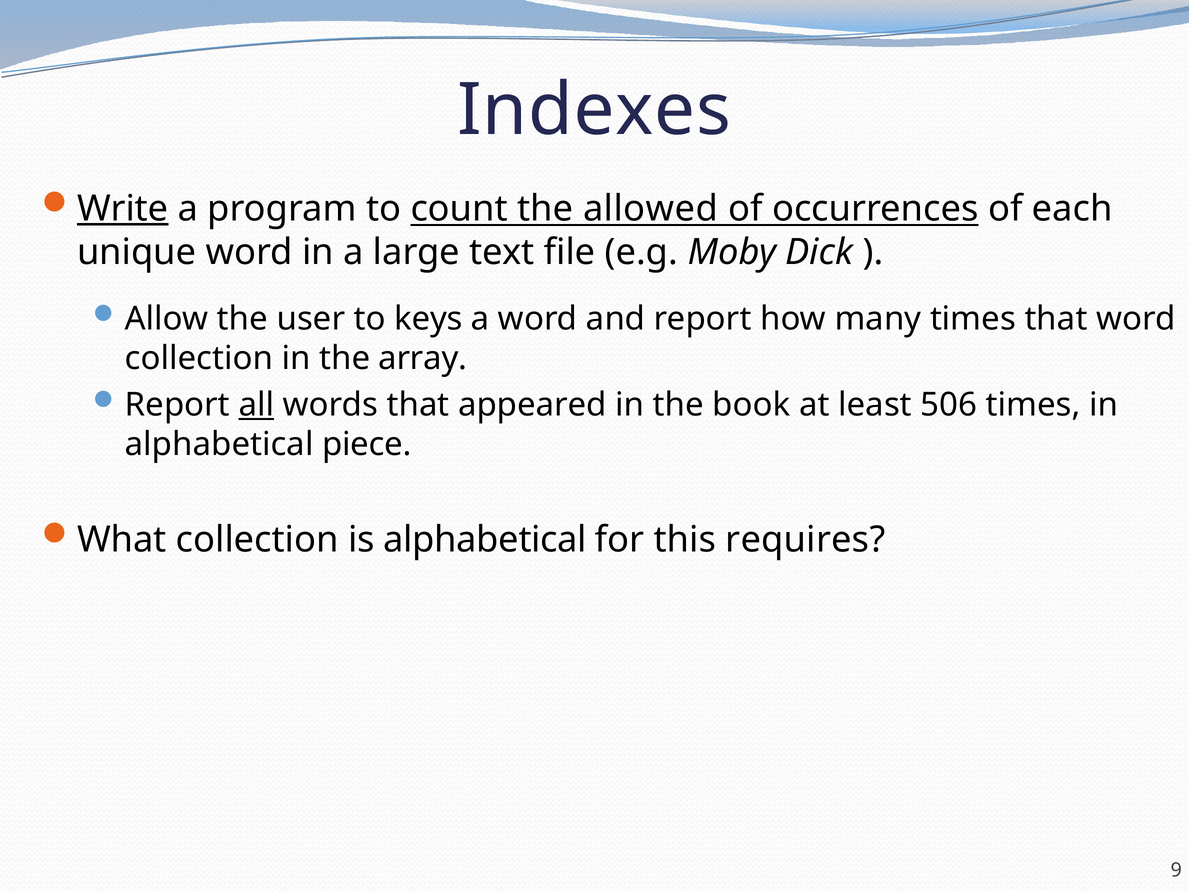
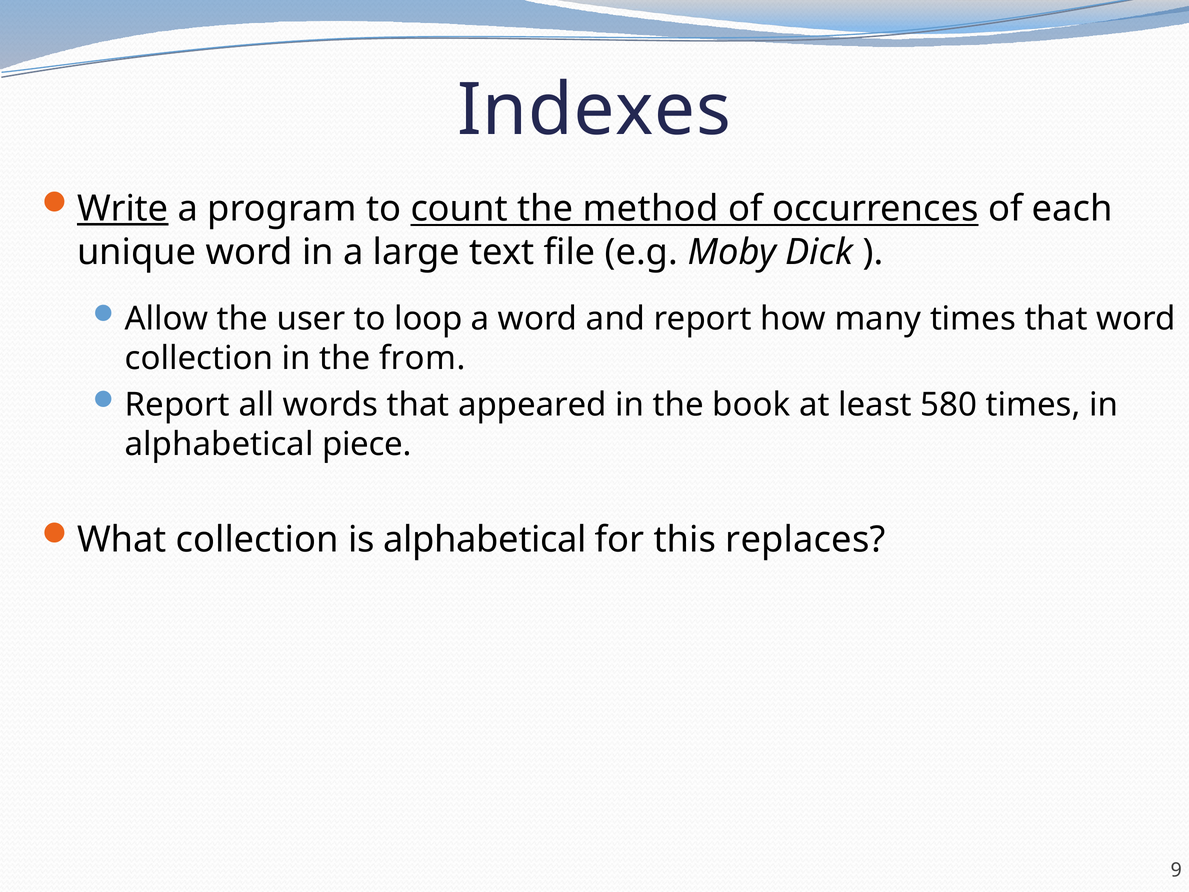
allowed: allowed -> method
keys: keys -> loop
array: array -> from
all underline: present -> none
506: 506 -> 580
requires: requires -> replaces
